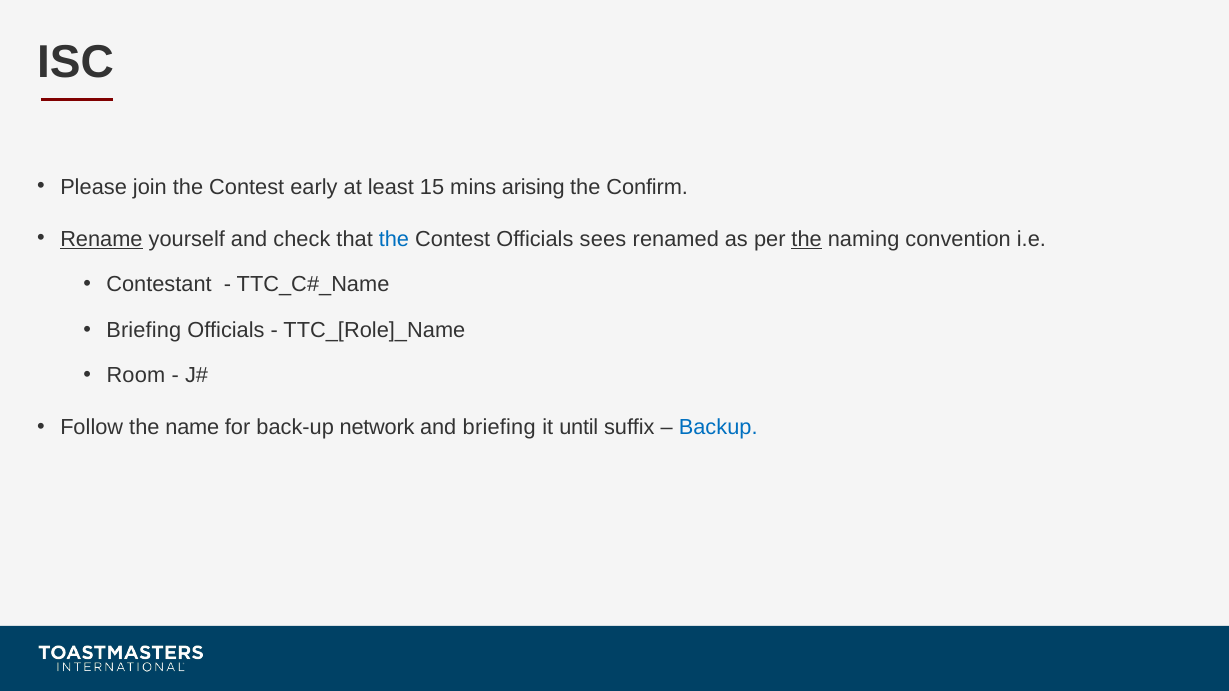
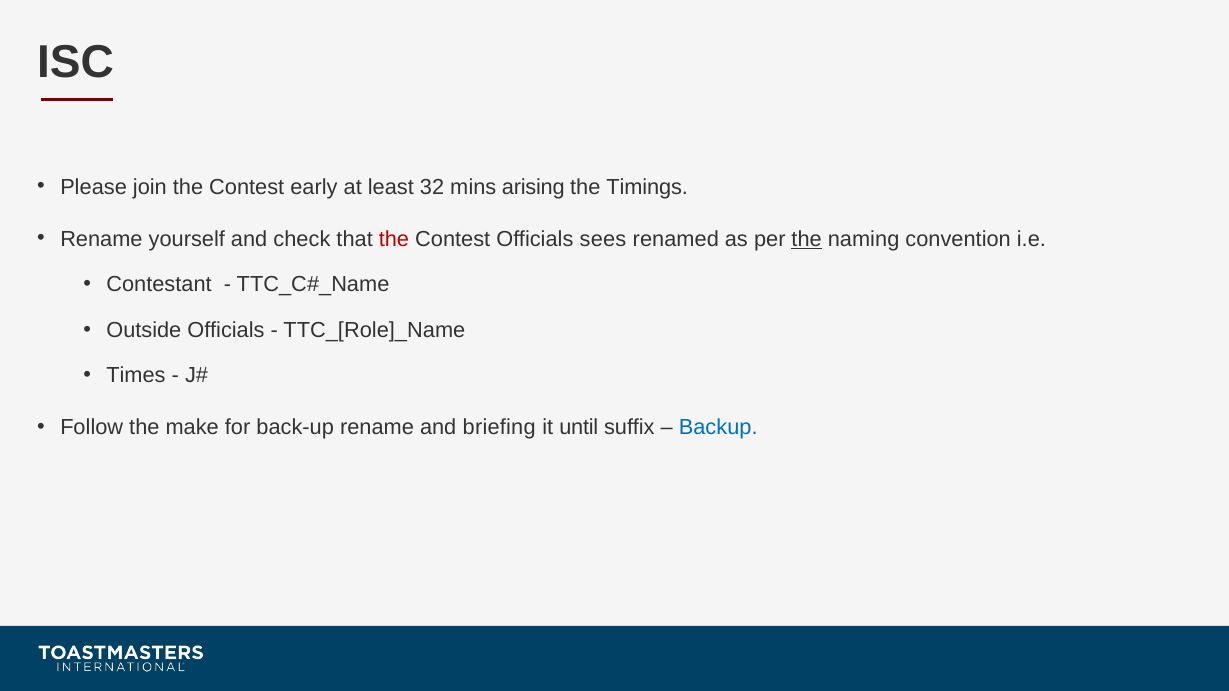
15: 15 -> 32
Confirm: Confirm -> Timings
Rename at (101, 239) underline: present -> none
the at (394, 239) colour: blue -> red
Briefing at (144, 330): Briefing -> Outside
Room: Room -> Times
name: name -> make
back-up network: network -> rename
